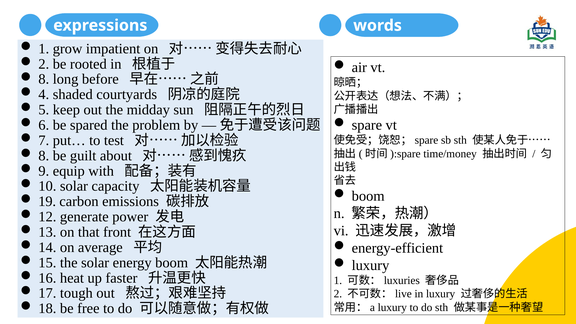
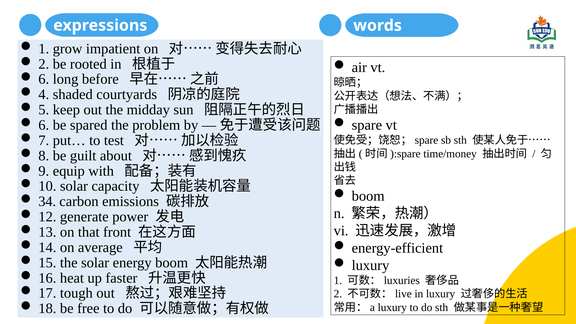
8 at (44, 79): 8 -> 6
19: 19 -> 34
